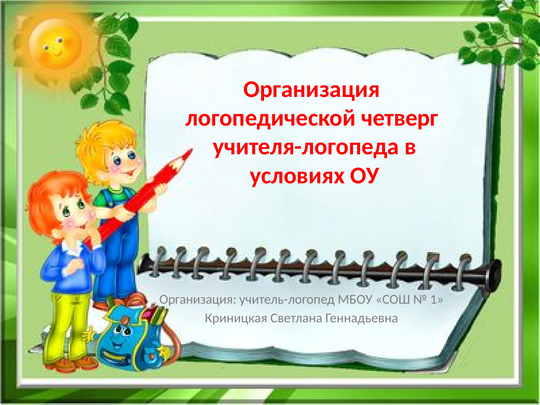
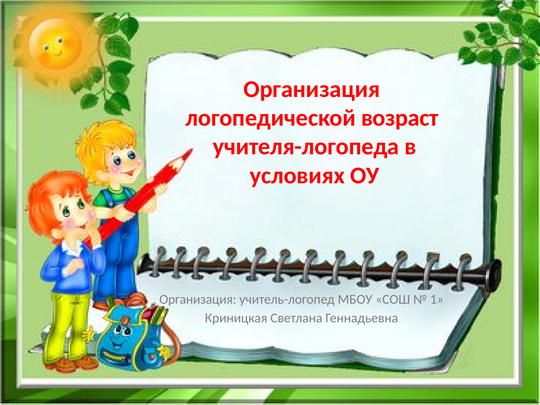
четверг: четверг -> возраст
